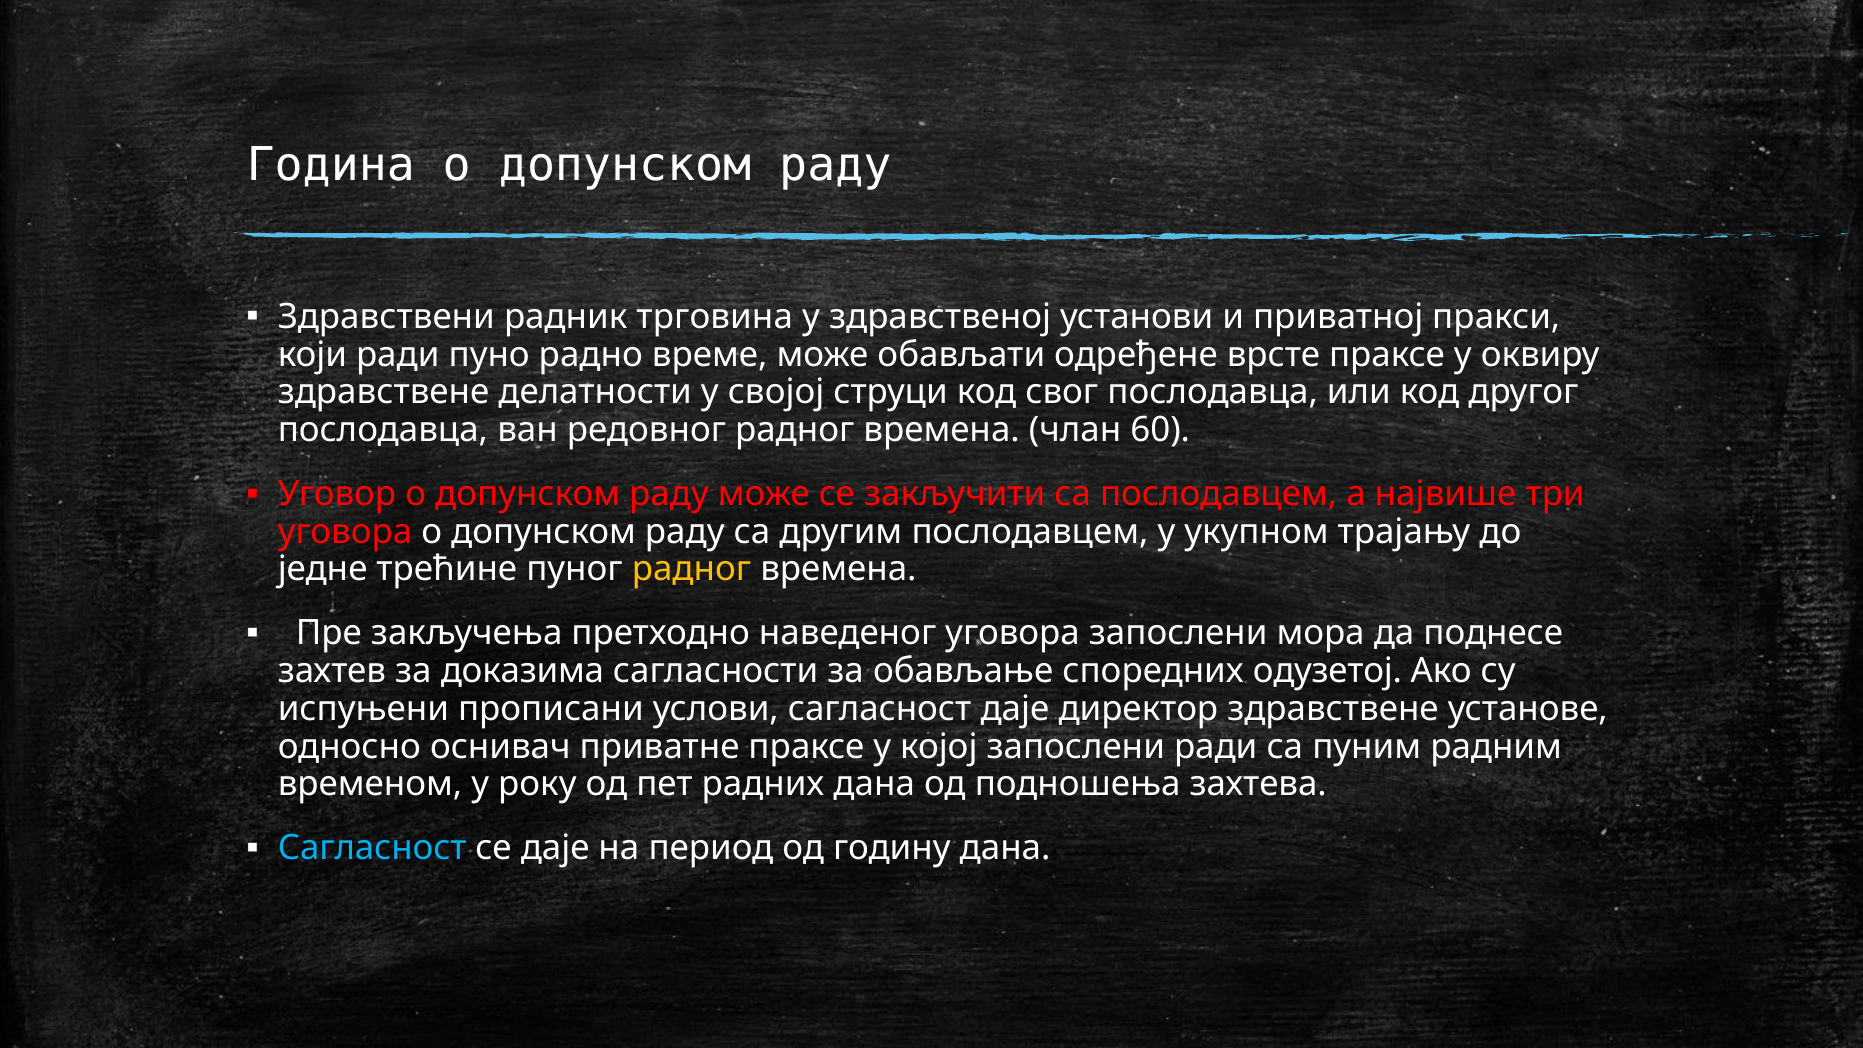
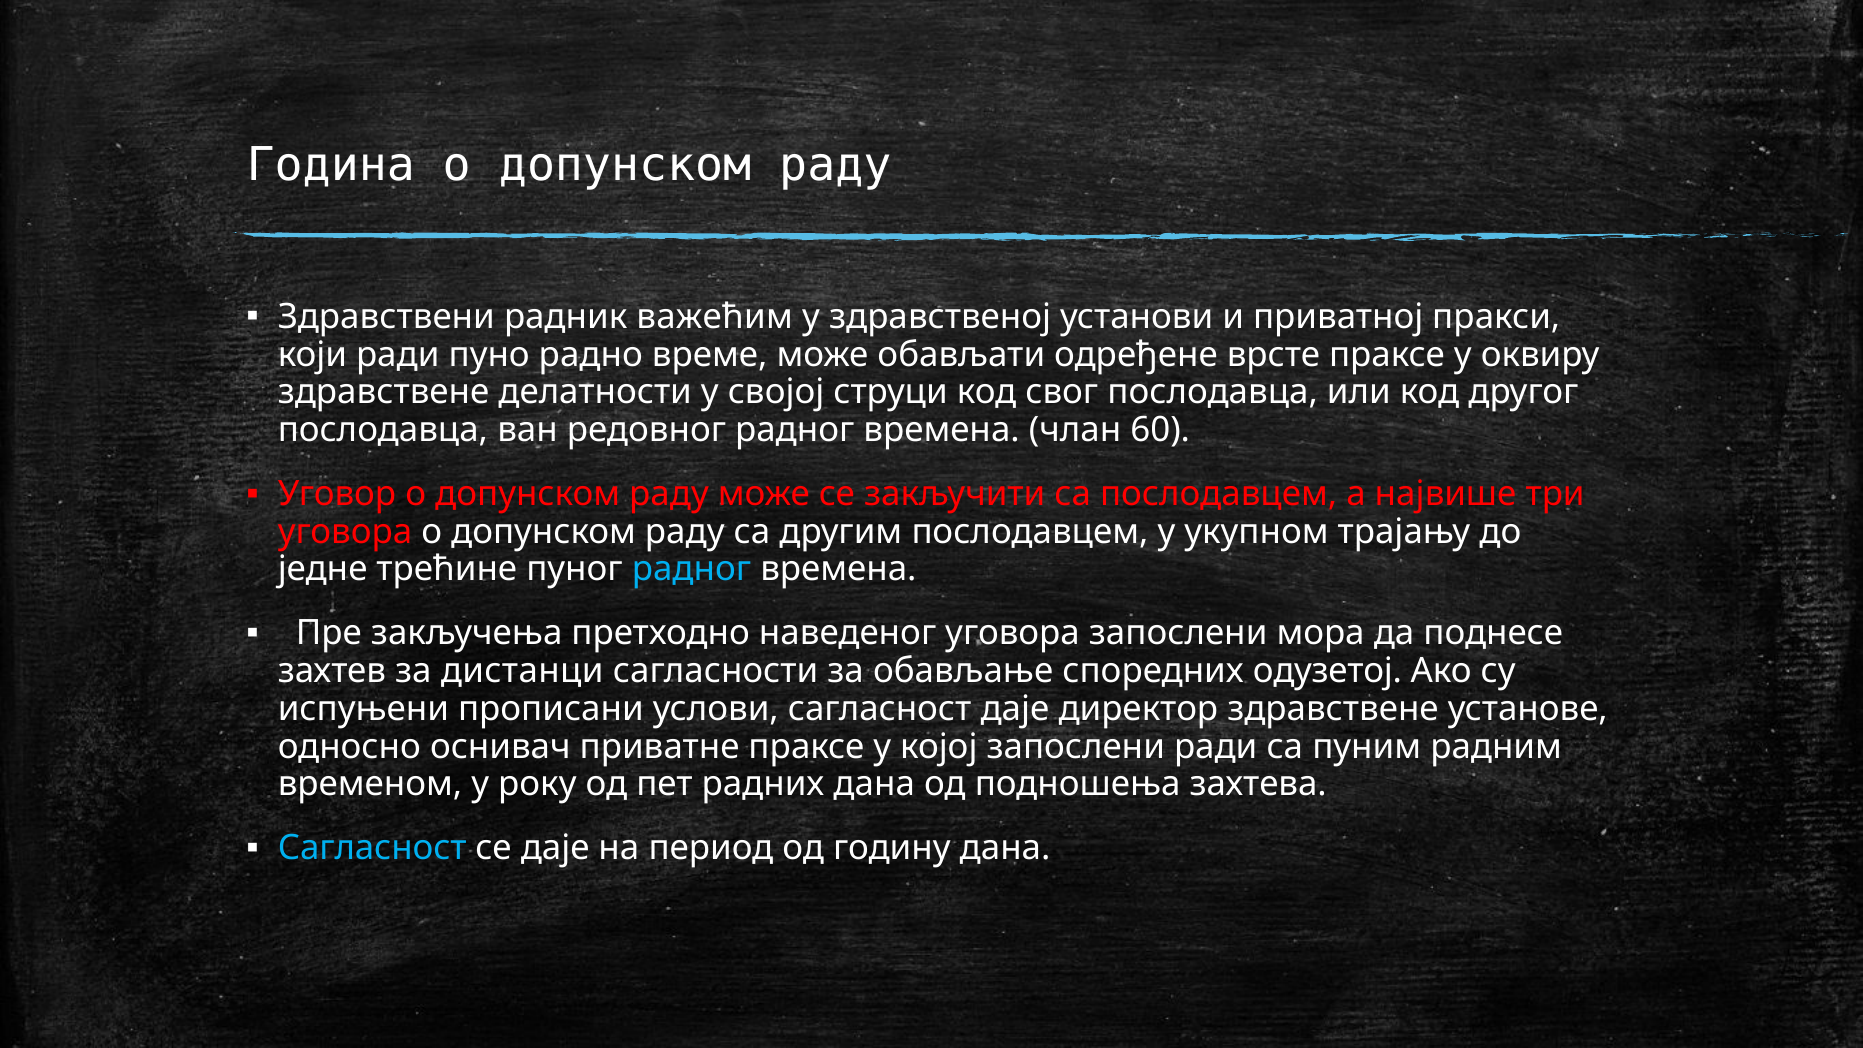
трговина: трговина -> важећим
радног at (691, 569) colour: yellow -> light blue
доказима: доказима -> дистанци
